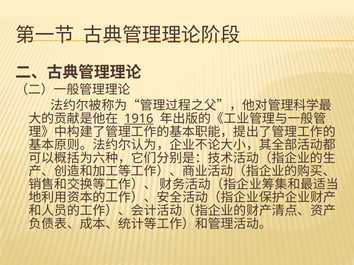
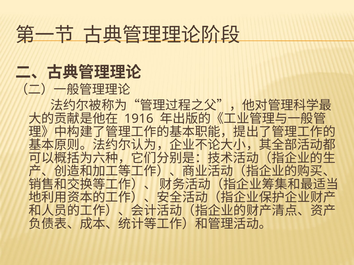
1916 underline: present -> none
